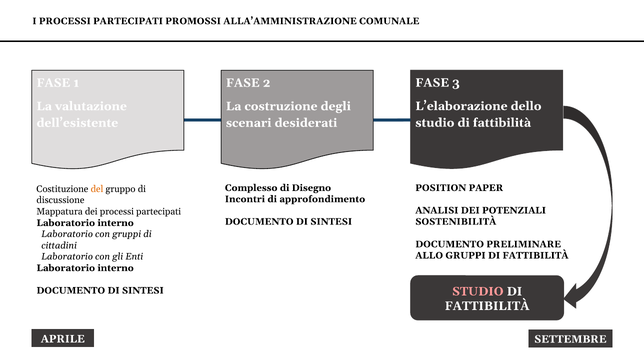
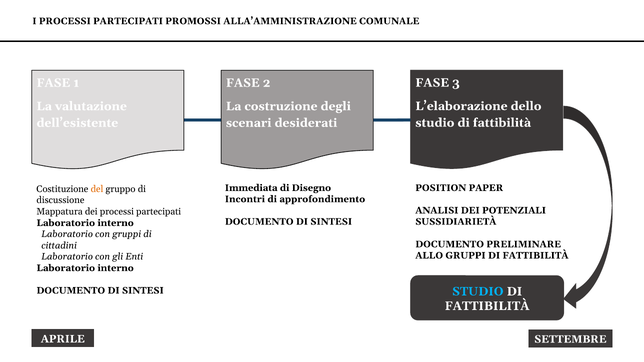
Complesso: Complesso -> Immediata
SOSTENIBILITÀ: SOSTENIBILITÀ -> SUSSIDIARIETÀ
STUDIO at (478, 292) colour: pink -> light blue
